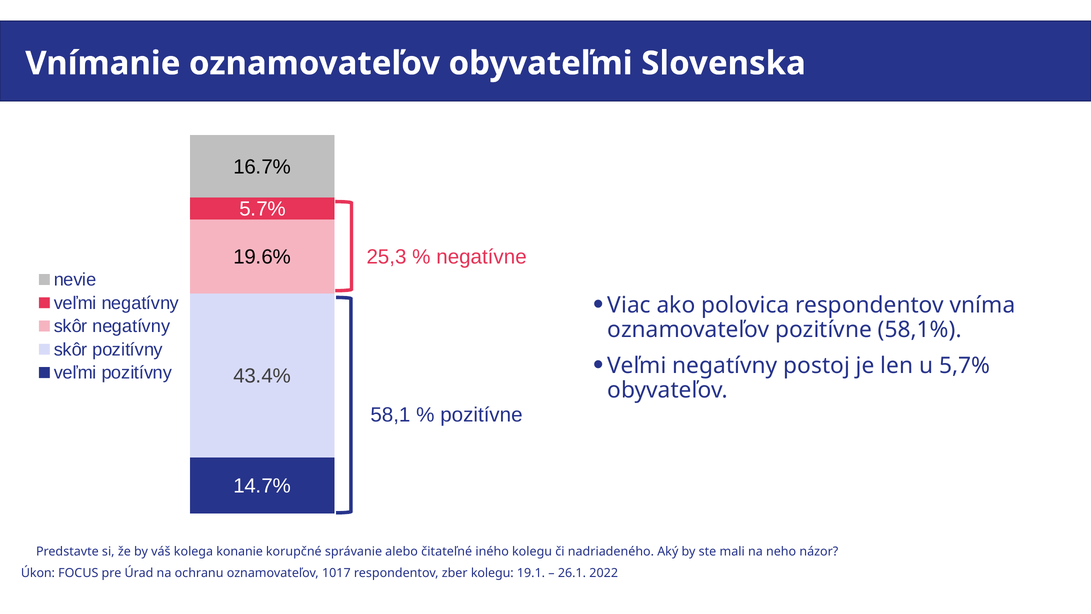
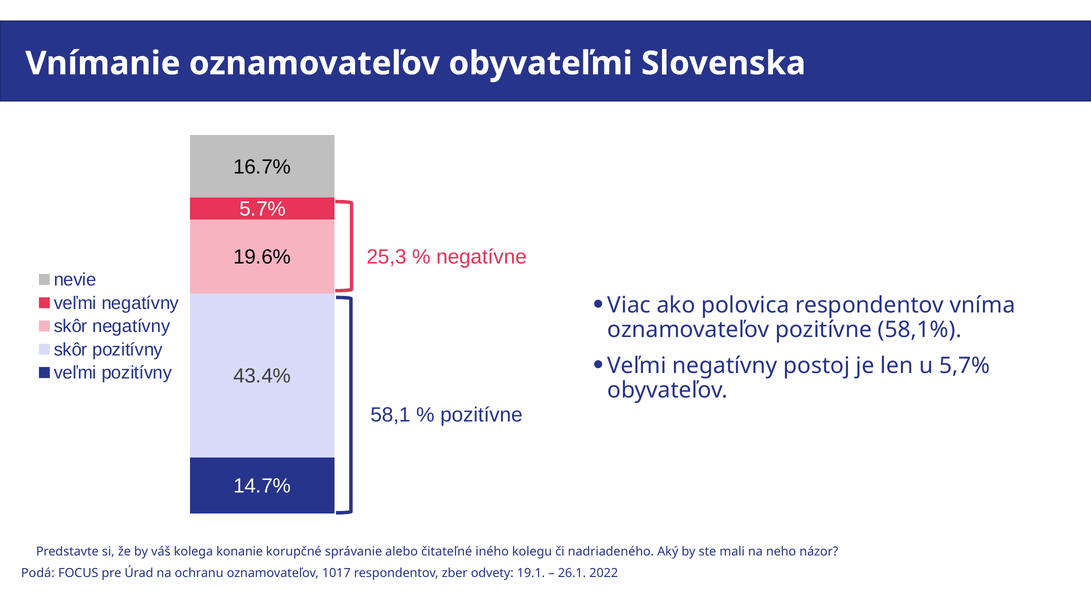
Úkon: Úkon -> Podá
zber kolegu: kolegu -> odvety
